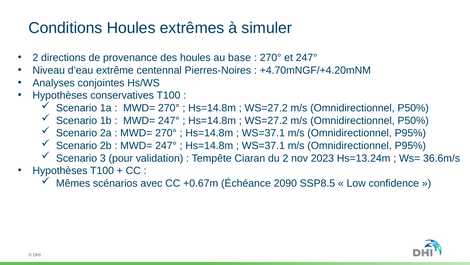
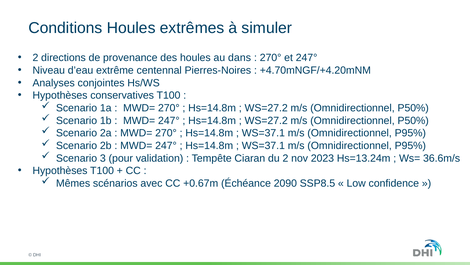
base: base -> dans
